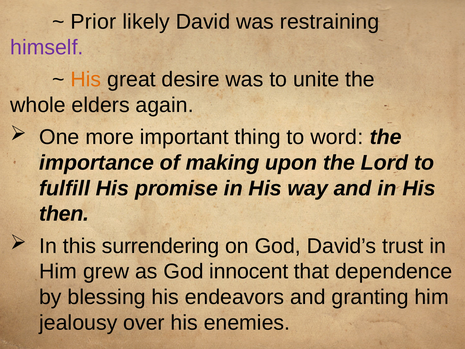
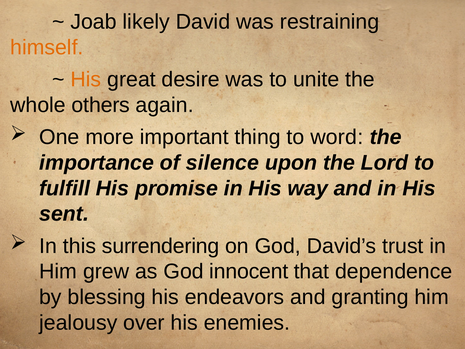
Prior: Prior -> Joab
himself colour: purple -> orange
elders: elders -> others
making: making -> silence
then: then -> sent
